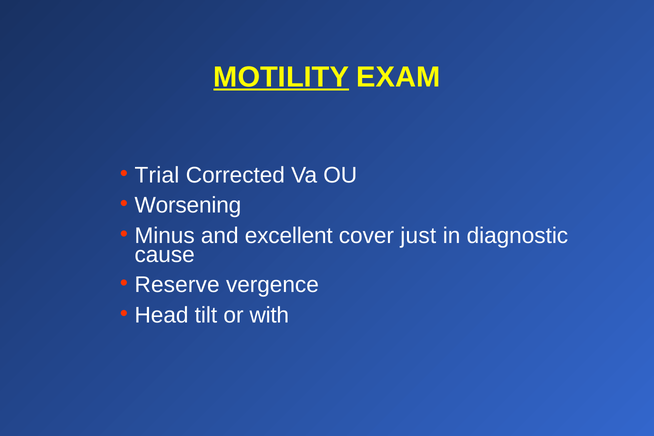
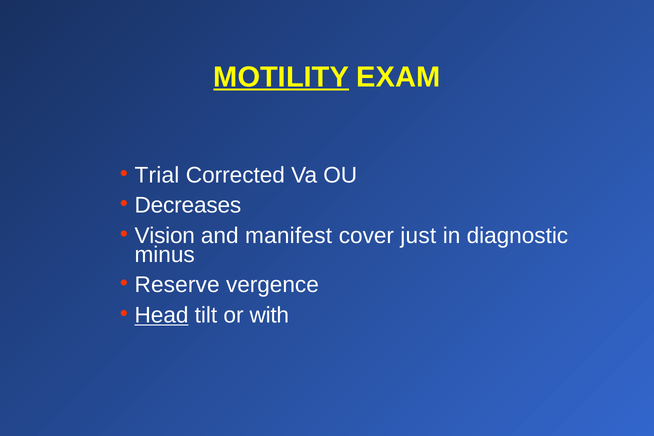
Worsening: Worsening -> Decreases
Minus: Minus -> Vision
excellent: excellent -> manifest
cause: cause -> minus
Head underline: none -> present
